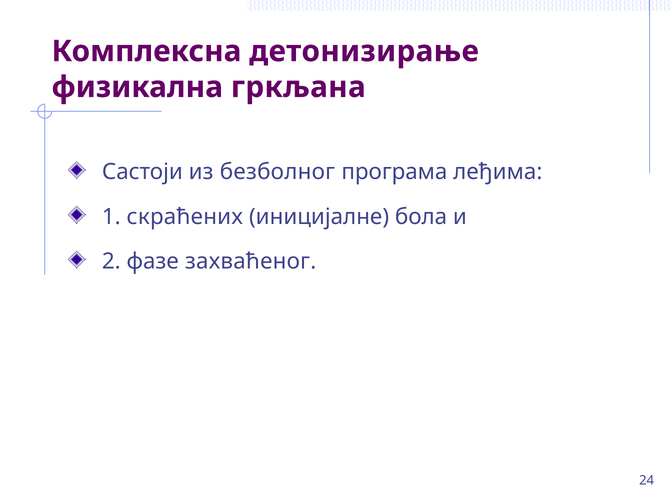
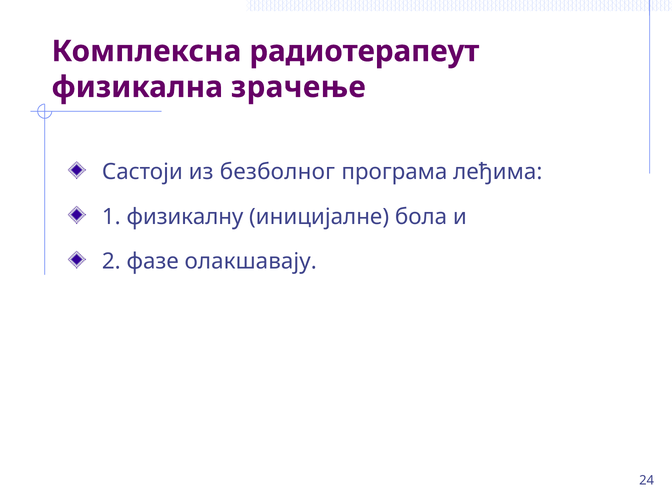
детонизирање: детонизирање -> радиотерапеут
гркљана: гркљана -> зрачење
скраћених: скраћених -> физикалну
захваћеног: захваћеног -> олакшавају
